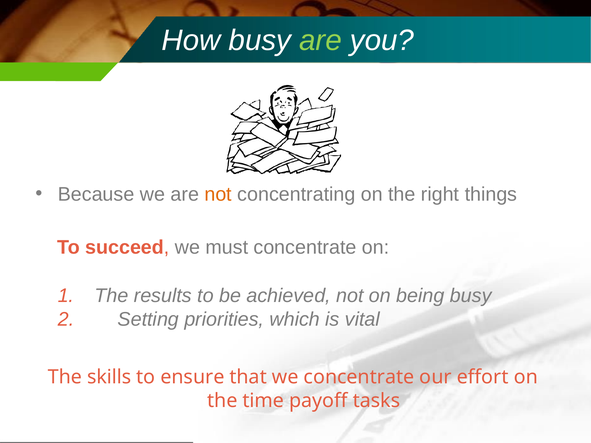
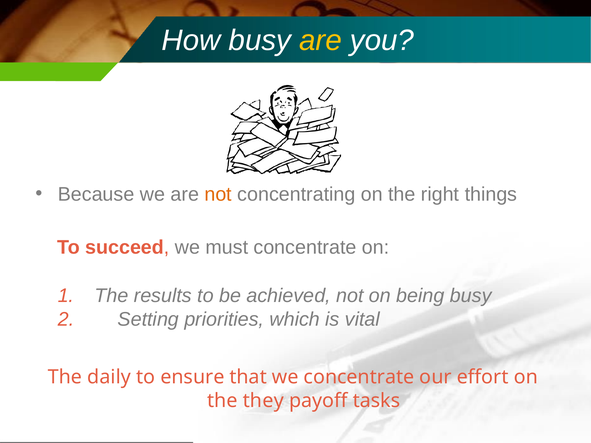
are at (320, 41) colour: light green -> yellow
skills: skills -> daily
time: time -> they
